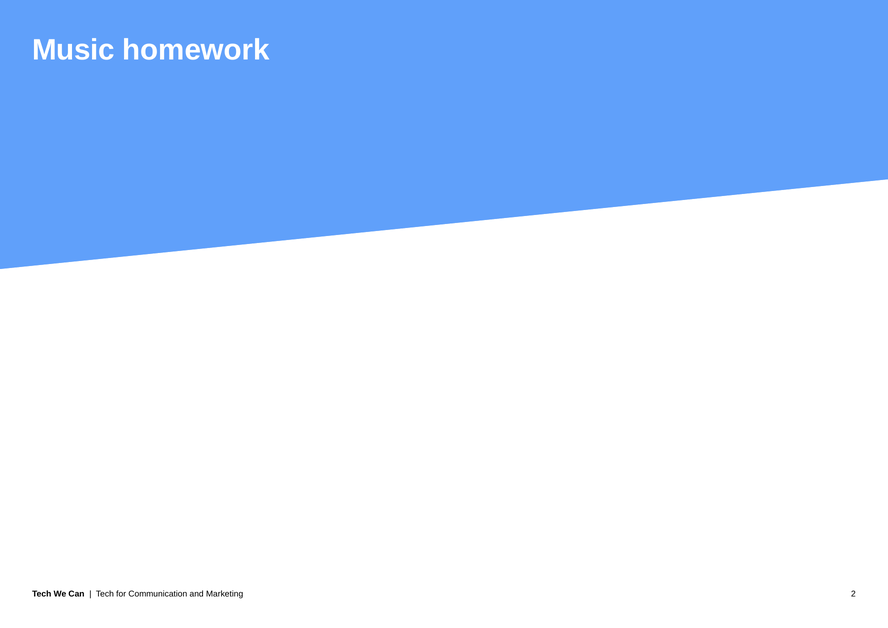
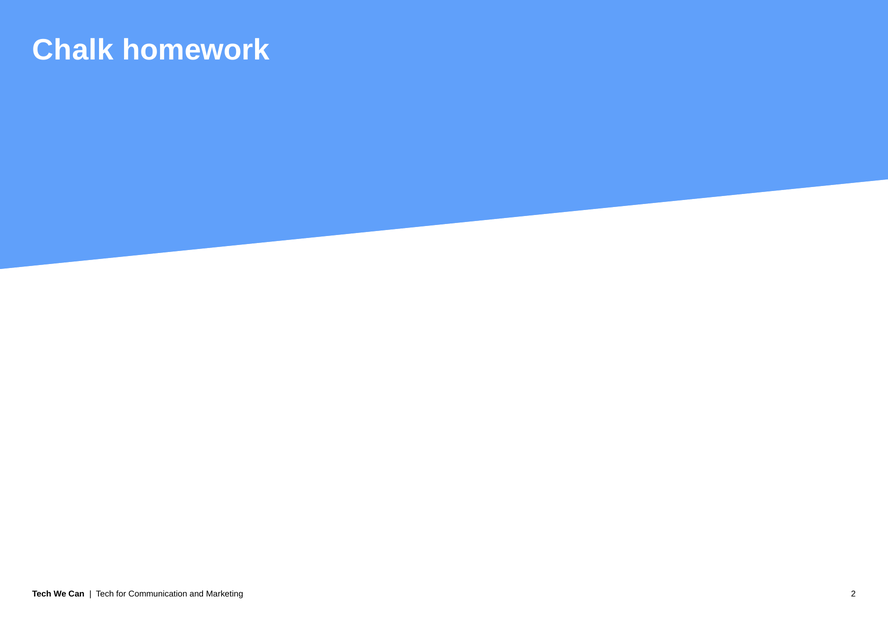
Music: Music -> Chalk
